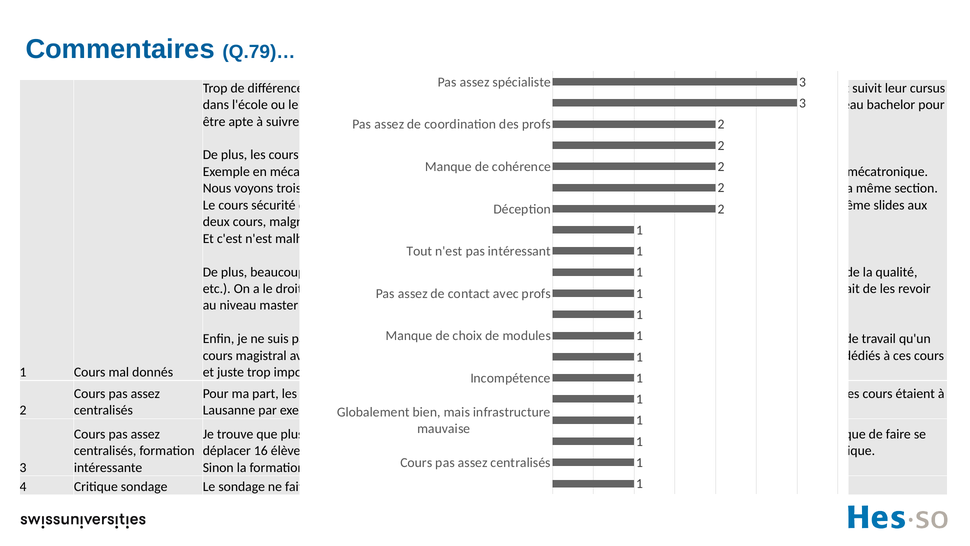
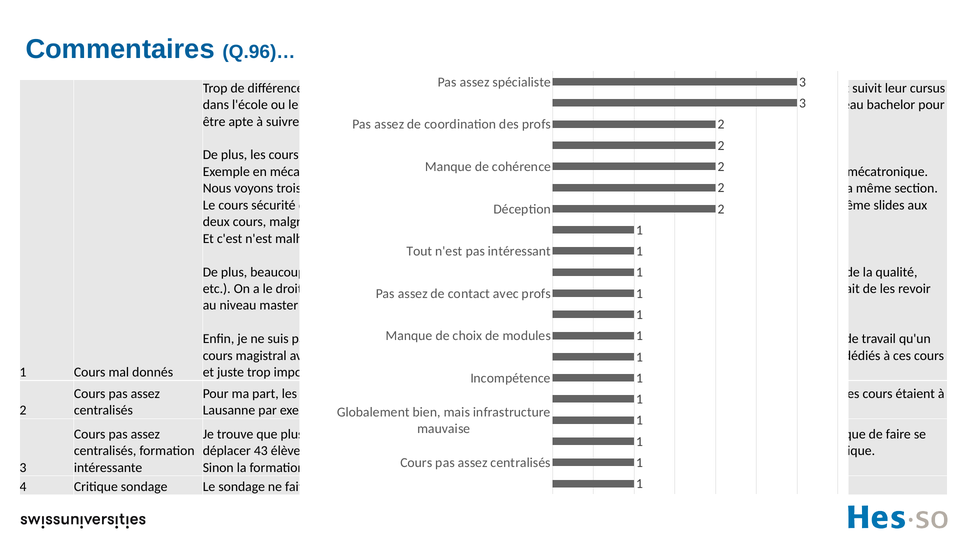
Q.79)…: Q.79)… -> Q.96)…
16: 16 -> 43
